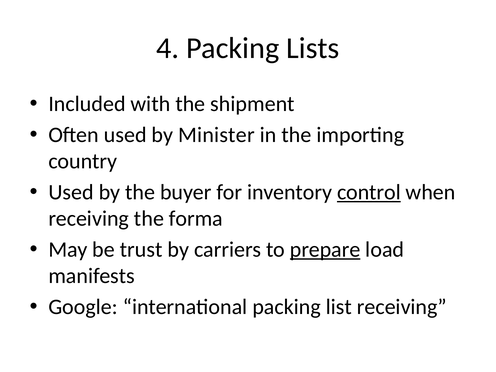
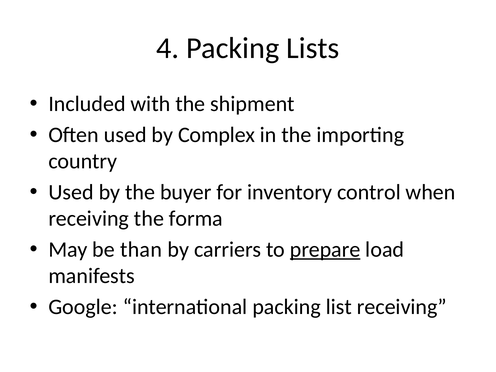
Minister: Minister -> Complex
control underline: present -> none
trust: trust -> than
